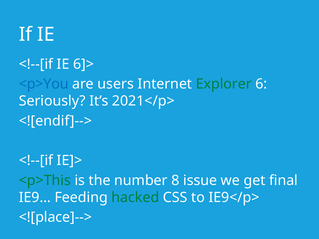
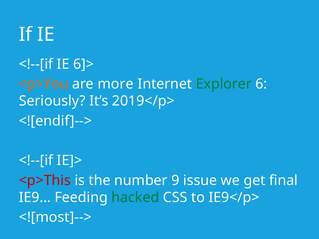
<p>You colour: blue -> orange
users: users -> more
2021</p>: 2021</p> -> 2019</p>
<p>This colour: green -> red
8: 8 -> 9
<![place]-->: <![place]--> -> <![most]-->
